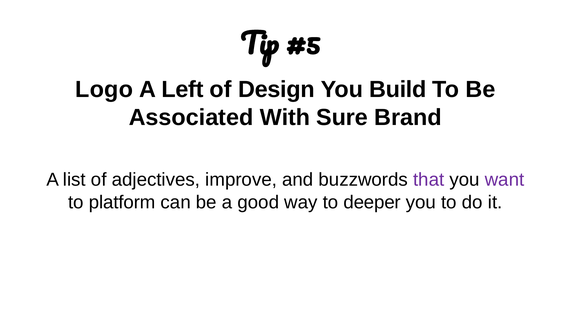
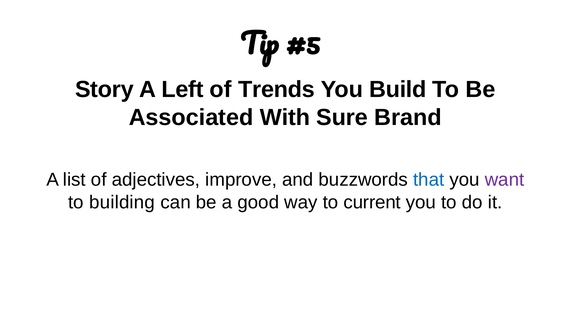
Logo: Logo -> Story
Design: Design -> Trends
that colour: purple -> blue
platform: platform -> building
deeper: deeper -> current
